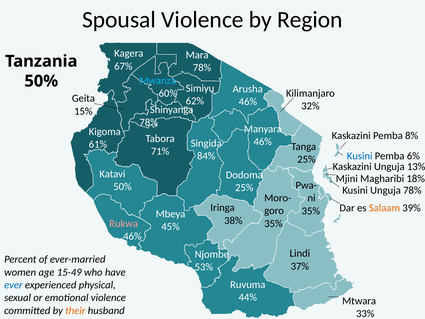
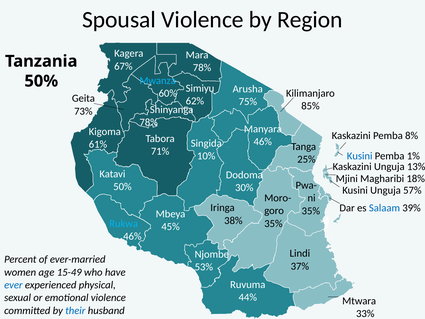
46% at (248, 102): 46% -> 75%
32%: 32% -> 85%
15%: 15% -> 73%
84%: 84% -> 10%
6%: 6% -> 1%
25% at (244, 188): 25% -> 30%
Unguja 78%: 78% -> 57%
Salaam colour: orange -> blue
Rukwa colour: pink -> light blue
their colour: orange -> blue
